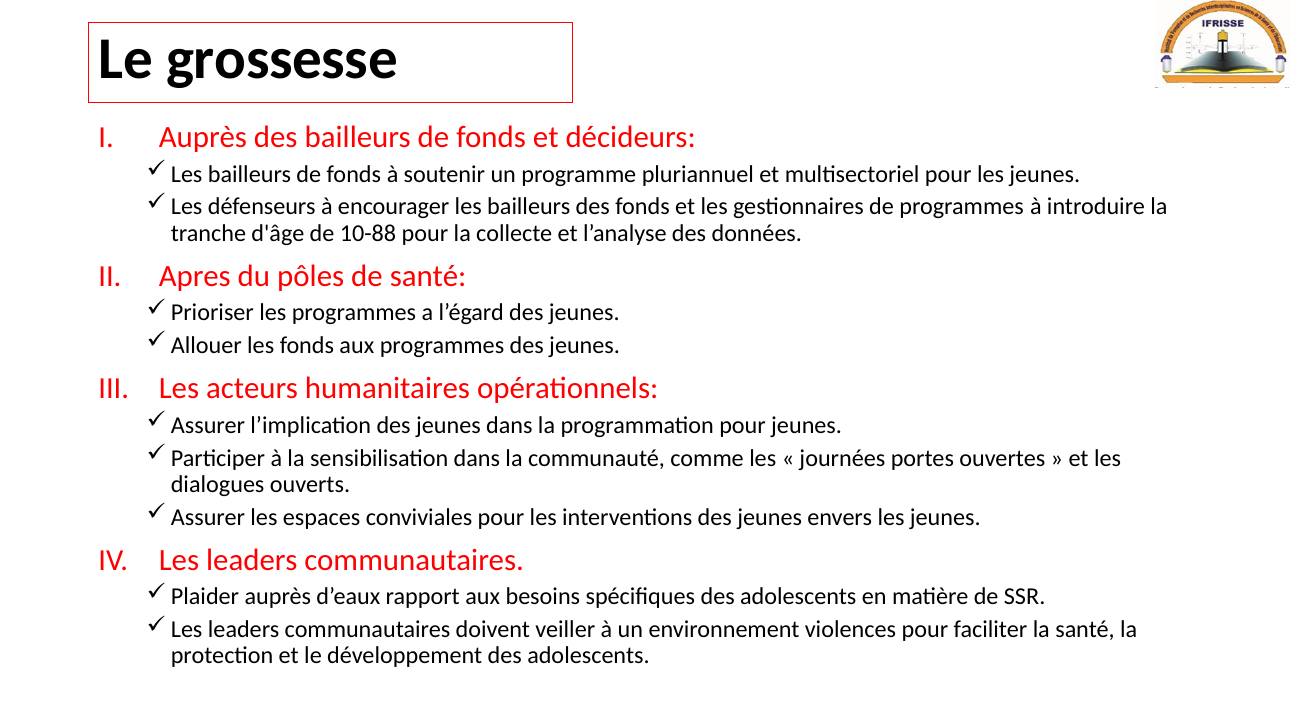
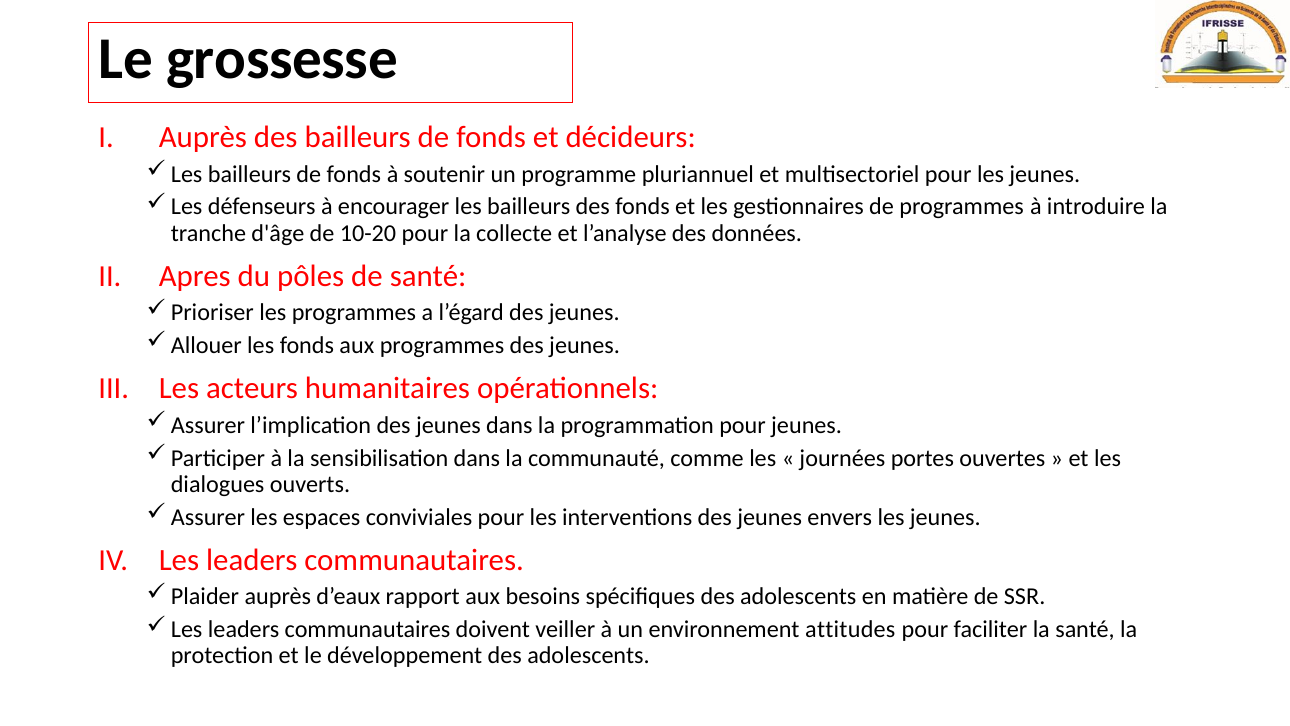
10-88: 10-88 -> 10-20
violences: violences -> attitudes
